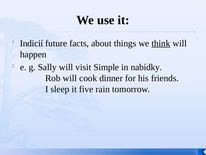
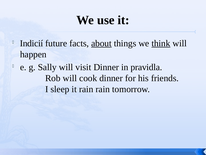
about underline: none -> present
visit Simple: Simple -> Dinner
nabídky: nabídky -> pravidla
it five: five -> rain
